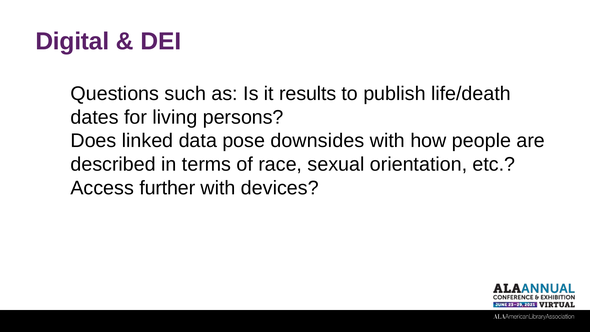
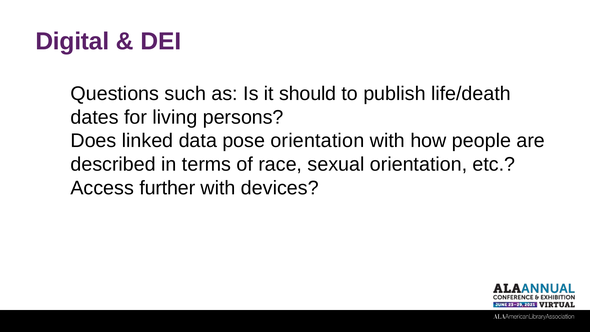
results: results -> should
pose downsides: downsides -> orientation
